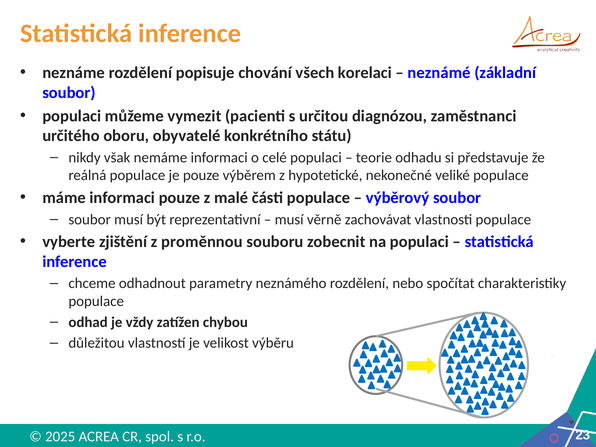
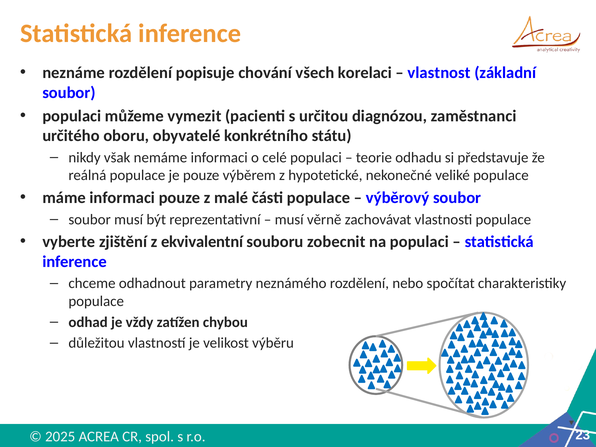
neznámé: neznámé -> vlastnost
proměnnou: proměnnou -> ekvivalentní
